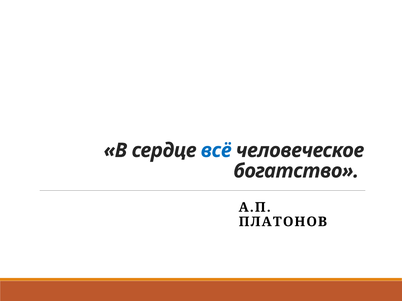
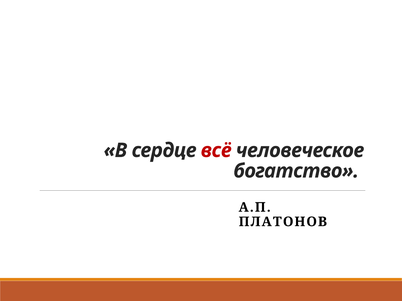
всё colour: blue -> red
